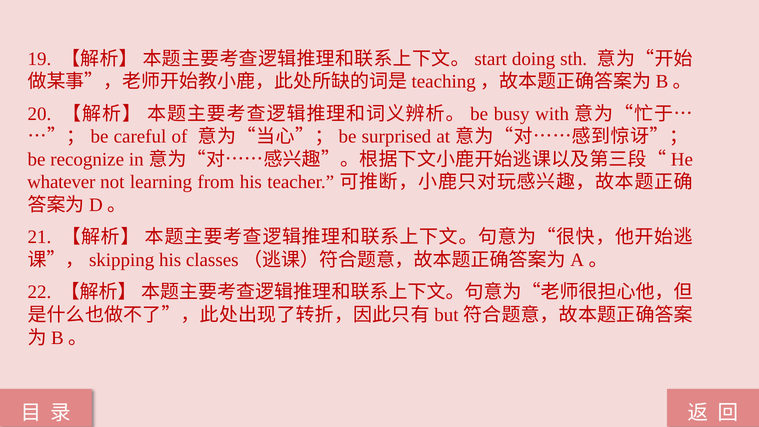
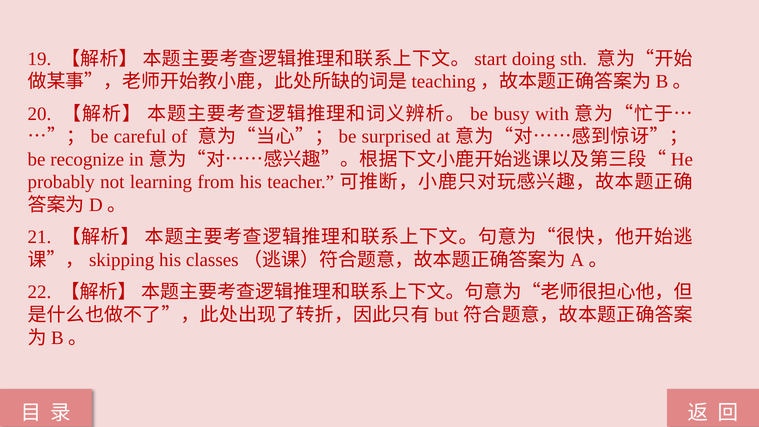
whatever: whatever -> probably
